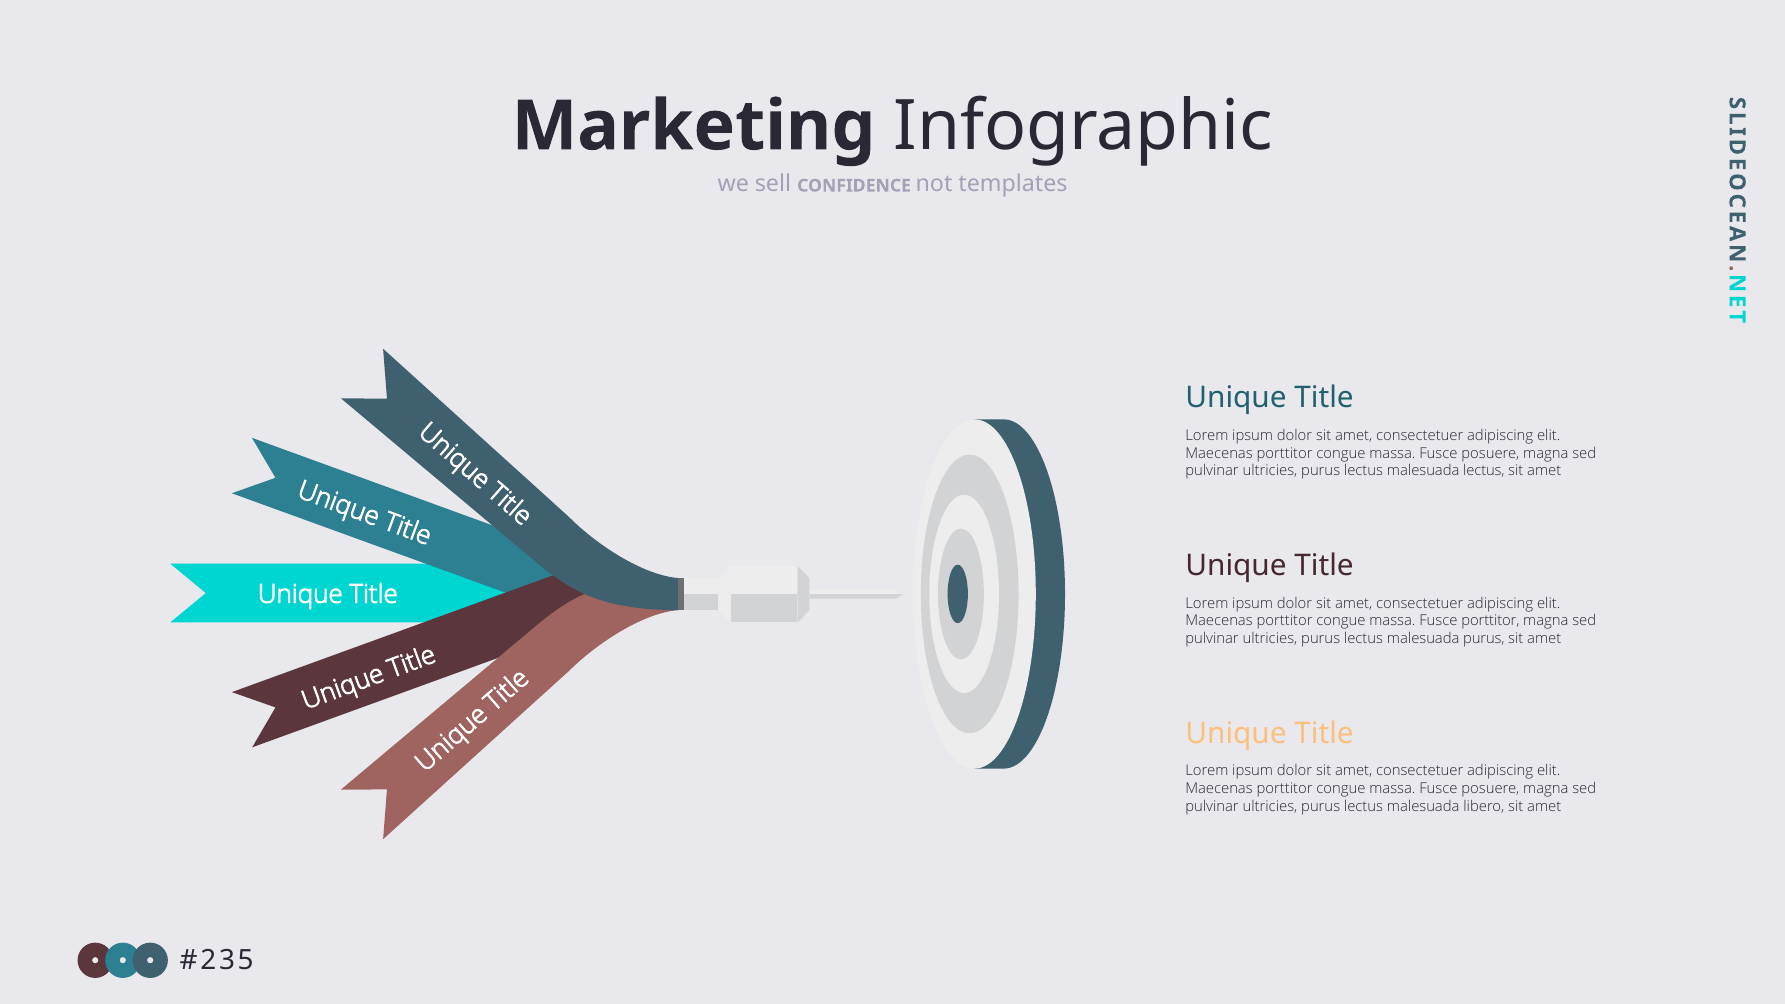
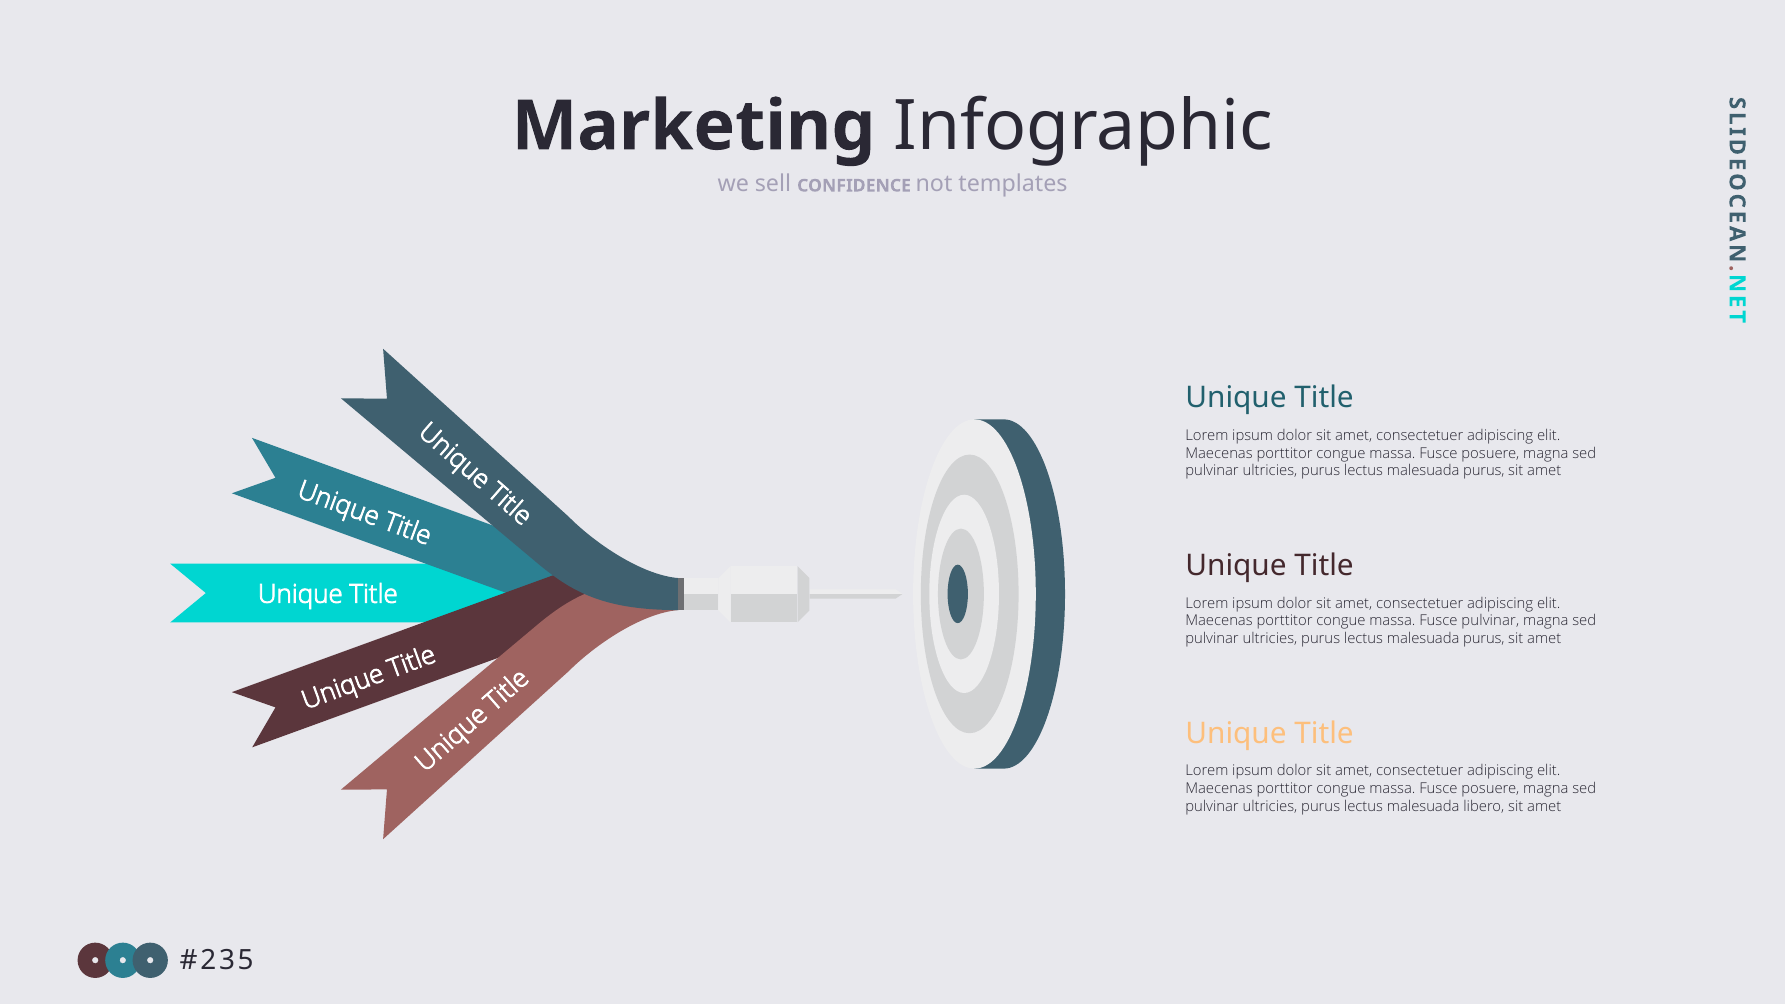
lectus at (1484, 471): lectus -> purus
Fusce porttitor: porttitor -> pulvinar
